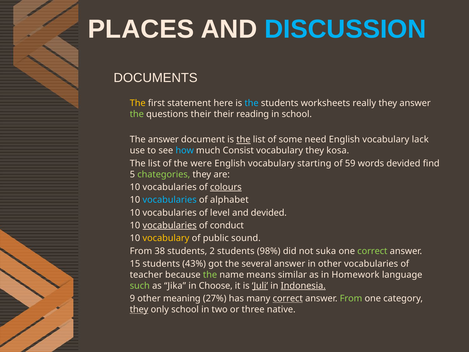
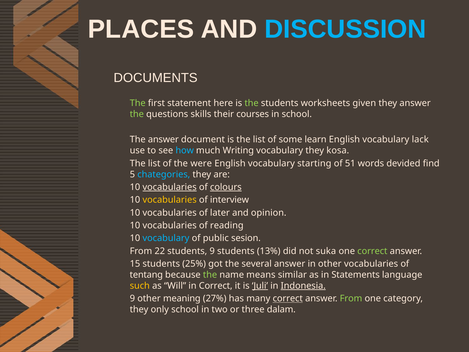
The at (138, 103) colour: yellow -> light green
the at (252, 103) colour: light blue -> light green
really: really -> given
questions their: their -> skills
reading: reading -> courses
the at (243, 140) underline: present -> none
need: need -> learn
Consist: Consist -> Writing
59: 59 -> 51
chategories colour: light green -> light blue
vocabularies at (170, 187) underline: none -> present
vocabularies at (170, 200) colour: light blue -> yellow
alphabet: alphabet -> interview
level: level -> later
and devided: devided -> opinion
vocabularies at (170, 225) underline: present -> none
conduct: conduct -> reading
vocabulary at (166, 238) colour: yellow -> light blue
sound: sound -> sesion
38: 38 -> 22
students 2: 2 -> 9
98%: 98% -> 13%
43%: 43% -> 25%
teacher: teacher -> tentang
Homework: Homework -> Statements
such colour: light green -> yellow
Jika: Jika -> Will
in Choose: Choose -> Correct
they at (139, 309) underline: present -> none
native: native -> dalam
